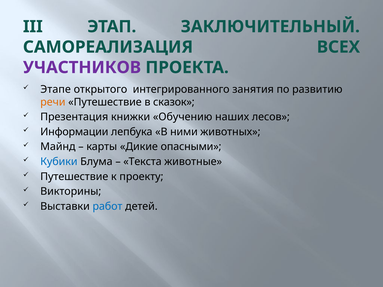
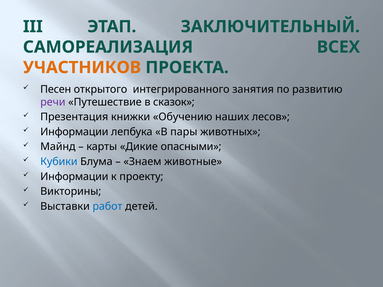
УЧАСТНИКОВ colour: purple -> orange
Этапе: Этапе -> Песен
речи colour: orange -> purple
ними: ними -> пары
Текста: Текста -> Знаем
Путешествие at (74, 177): Путешествие -> Информации
